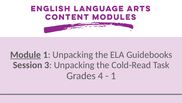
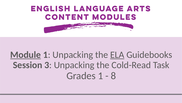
ELA underline: none -> present
Grades 4: 4 -> 1
1 at (113, 75): 1 -> 8
